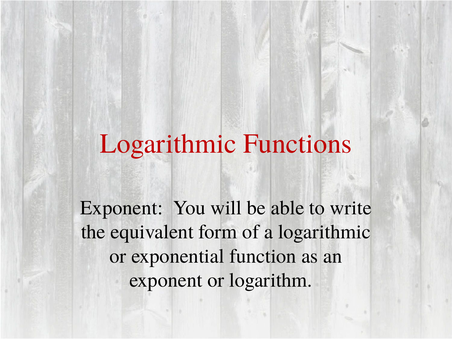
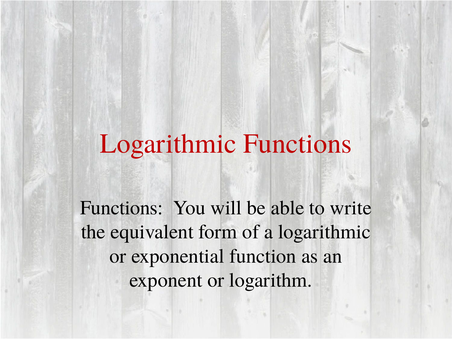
Exponent at (121, 208): Exponent -> Functions
